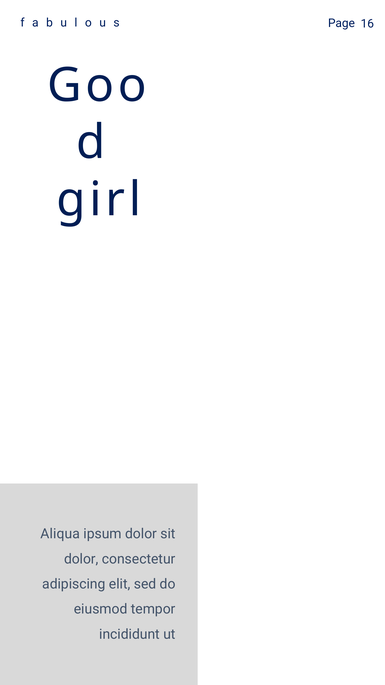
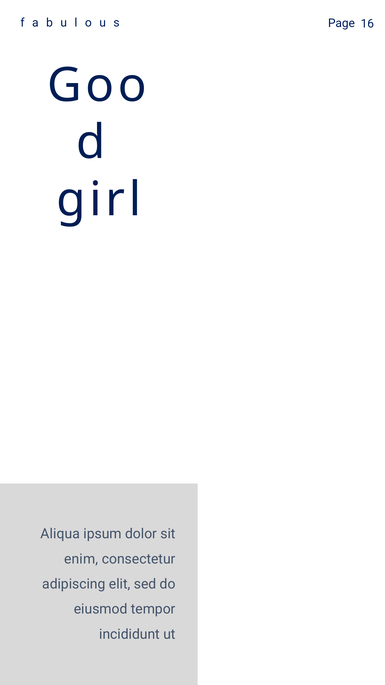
dolor at (81, 558): dolor -> enim
